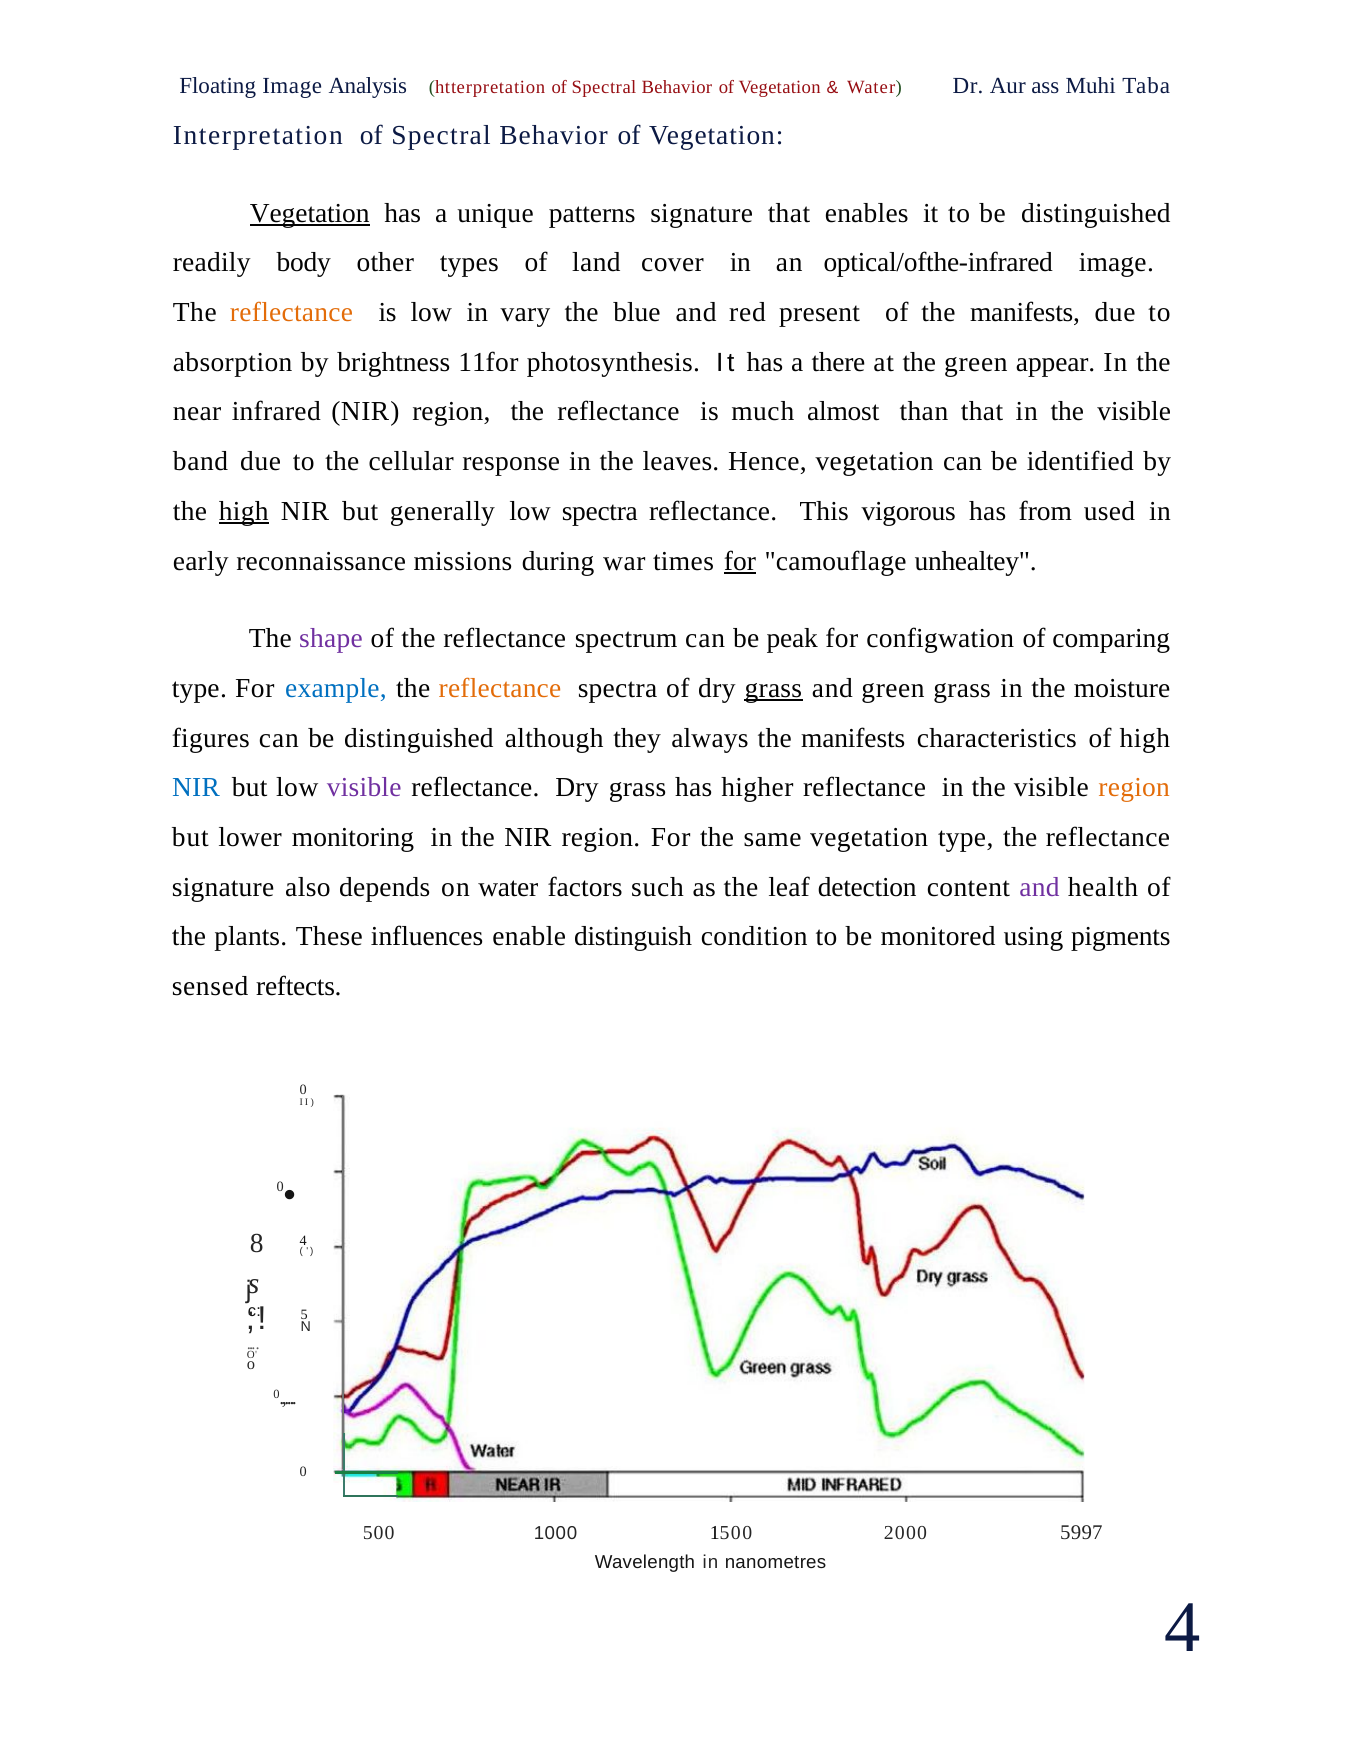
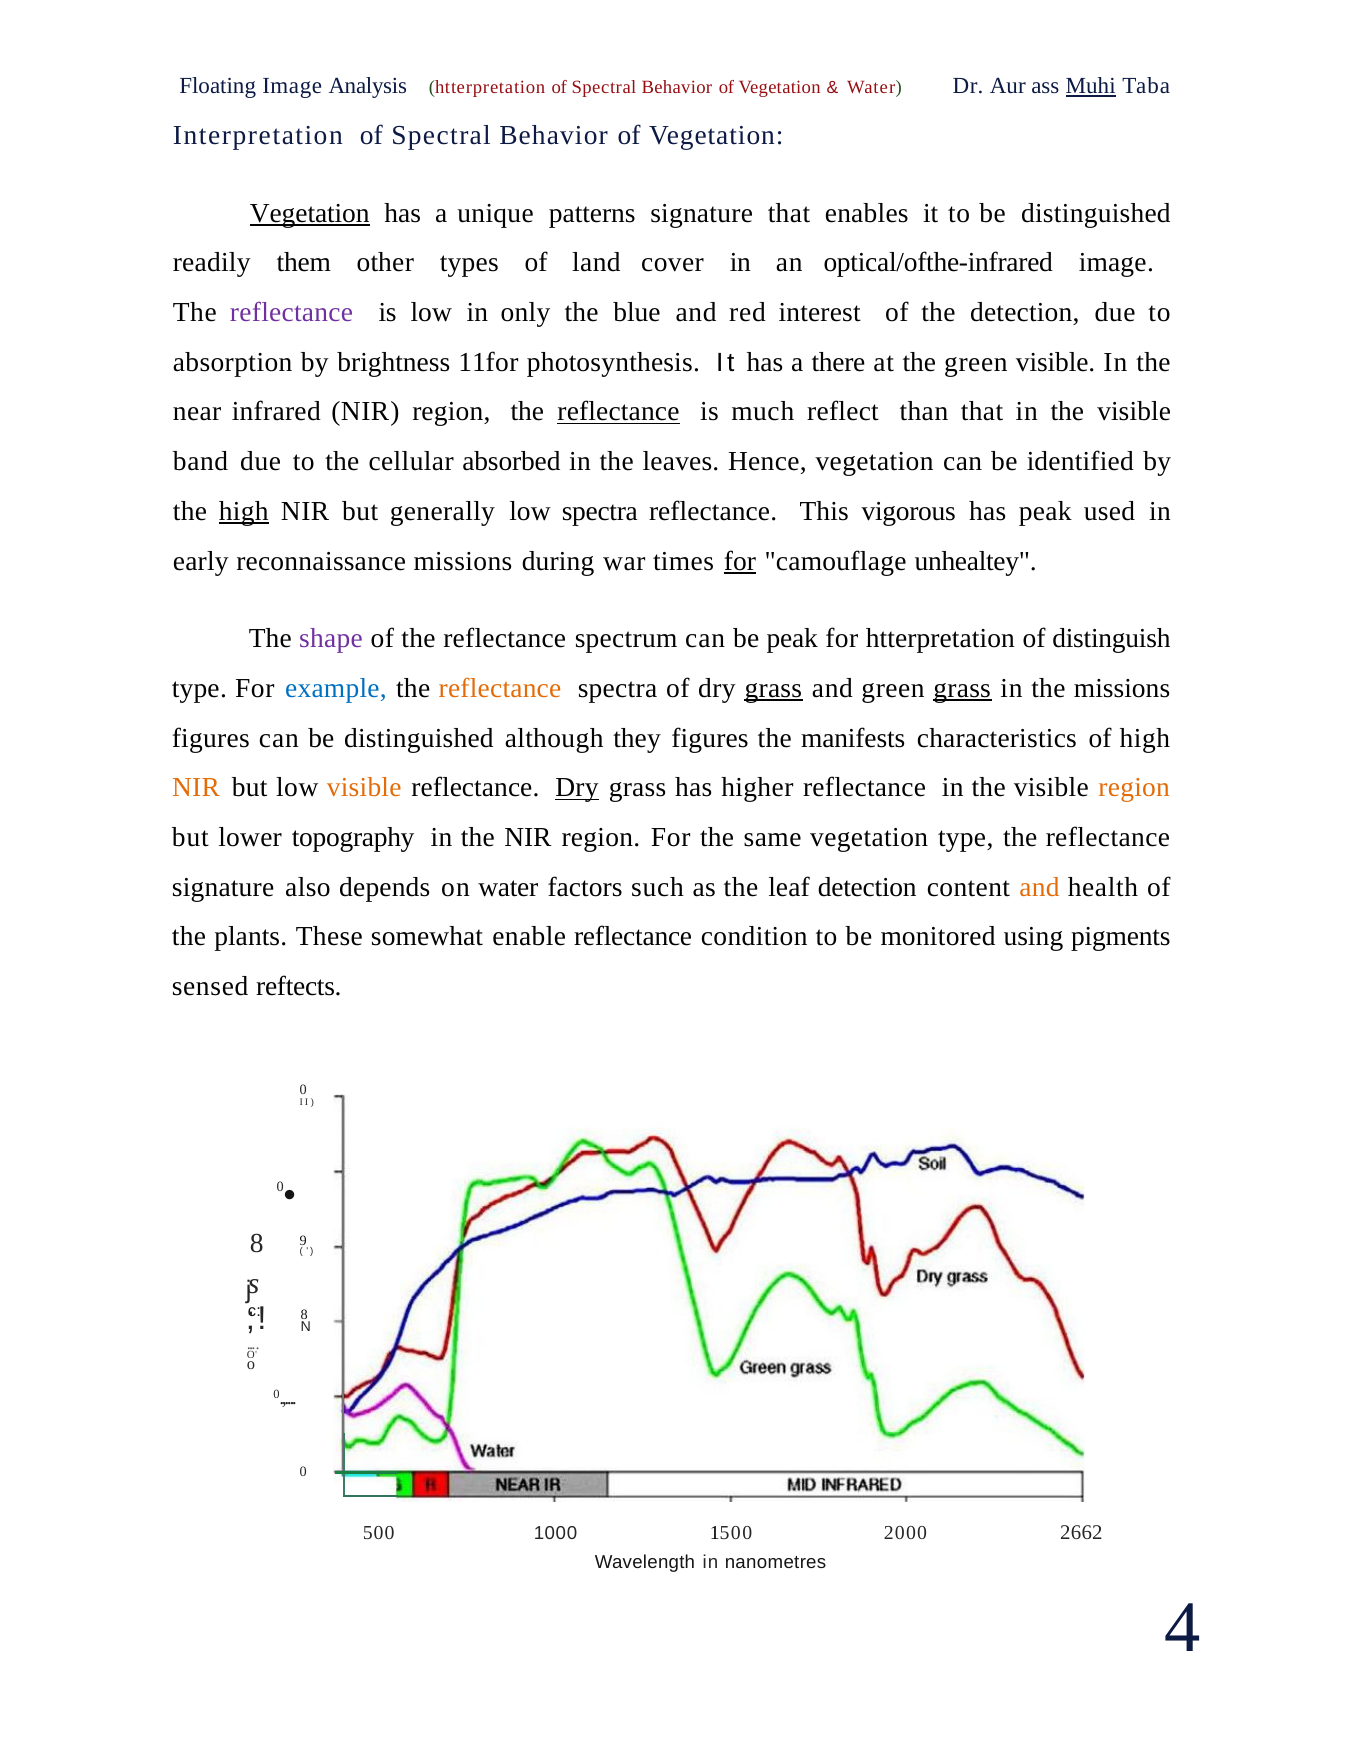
Muhi underline: none -> present
body: body -> them
reflectance at (291, 313) colour: orange -> purple
vary: vary -> only
present: present -> interest
of the manifests: manifests -> detection
green appear: appear -> visible
reflectance at (618, 412) underline: none -> present
almost: almost -> reflect
response: response -> absorbed
has from: from -> peak
for configwation: configwation -> htterpretation
comparing: comparing -> distinguish
grass at (962, 689) underline: none -> present
the moisture: moisture -> missions
they always: always -> figures
NIR at (196, 788) colour: blue -> orange
visible at (364, 788) colour: purple -> orange
Dry at (577, 788) underline: none -> present
monitoring: monitoring -> topography
and at (1039, 887) colour: purple -> orange
influences: influences -> somewhat
enable distinguish: distinguish -> reflectance
8 4: 4 -> 9
5 at (304, 1315): 5 -> 8
5997: 5997 -> 2662
